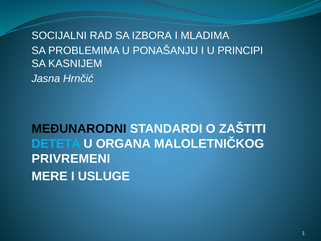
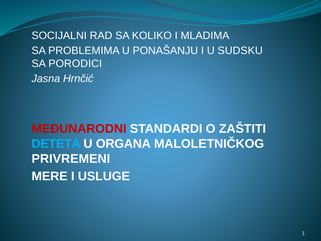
IZBORA: IZBORA -> KOLIKO
PRINCIPI: PRINCIPI -> SUDSKU
KASNIJEM: KASNIJEM -> PORODICI
MEĐUNARODNI colour: black -> red
